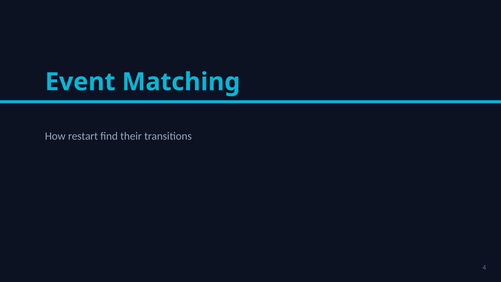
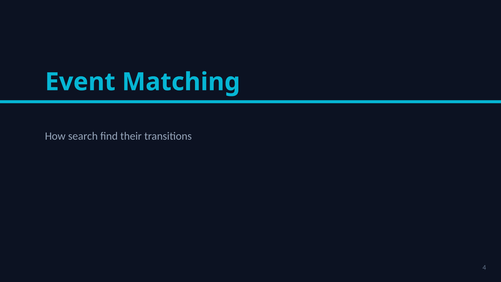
restart: restart -> search
